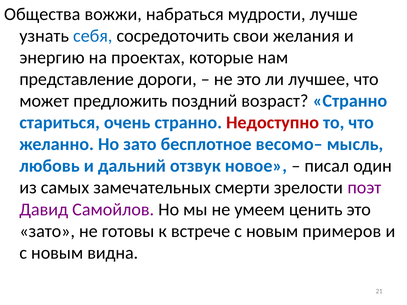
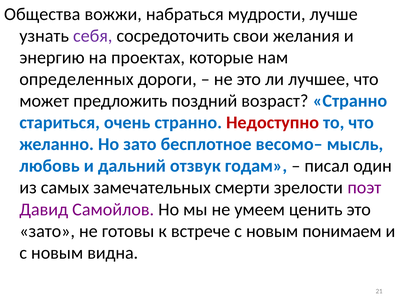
себя colour: blue -> purple
представление: представление -> определенных
новое: новое -> годам
примеров: примеров -> понимаем
